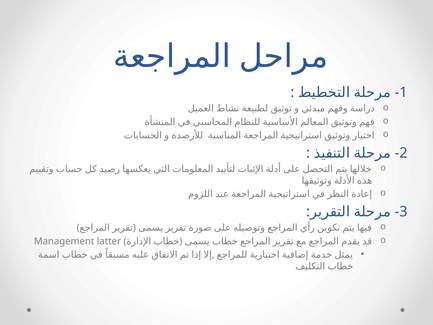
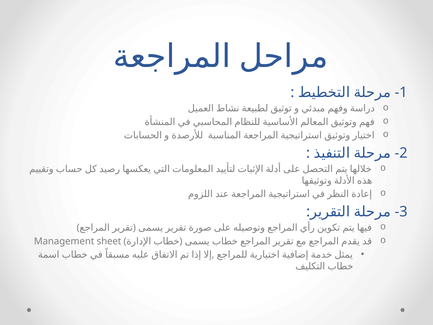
latter: latter -> sheet
